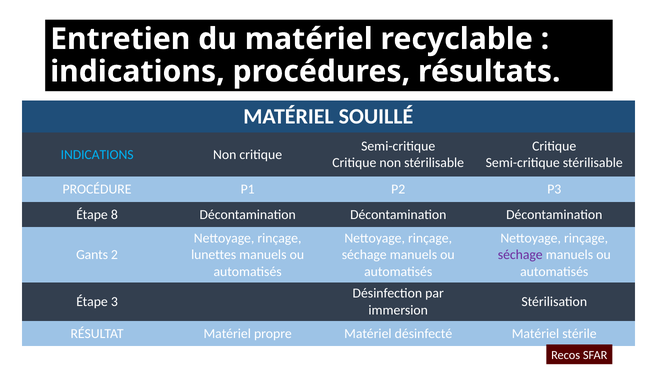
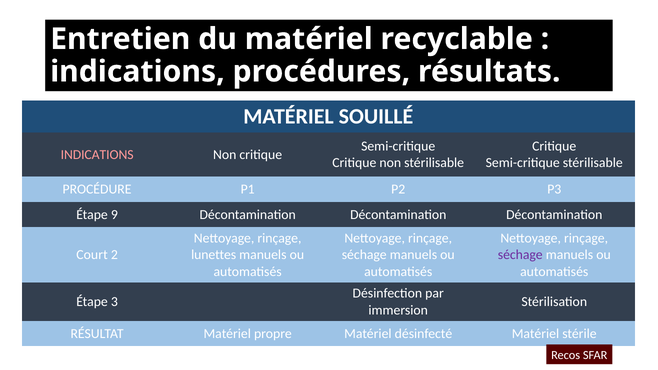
INDICATIONS at (97, 155) colour: light blue -> pink
8: 8 -> 9
Gants: Gants -> Court
